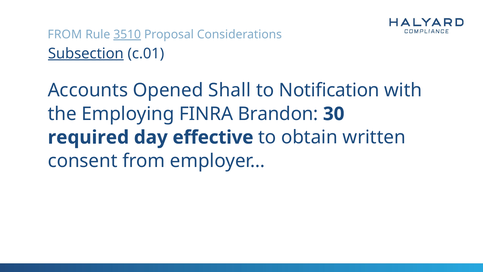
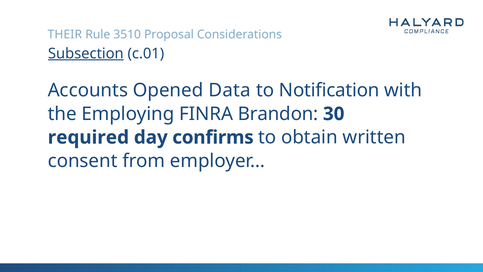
FROM at (65, 35): FROM -> THEIR
3510 underline: present -> none
Shall: Shall -> Data
effective: effective -> confirms
